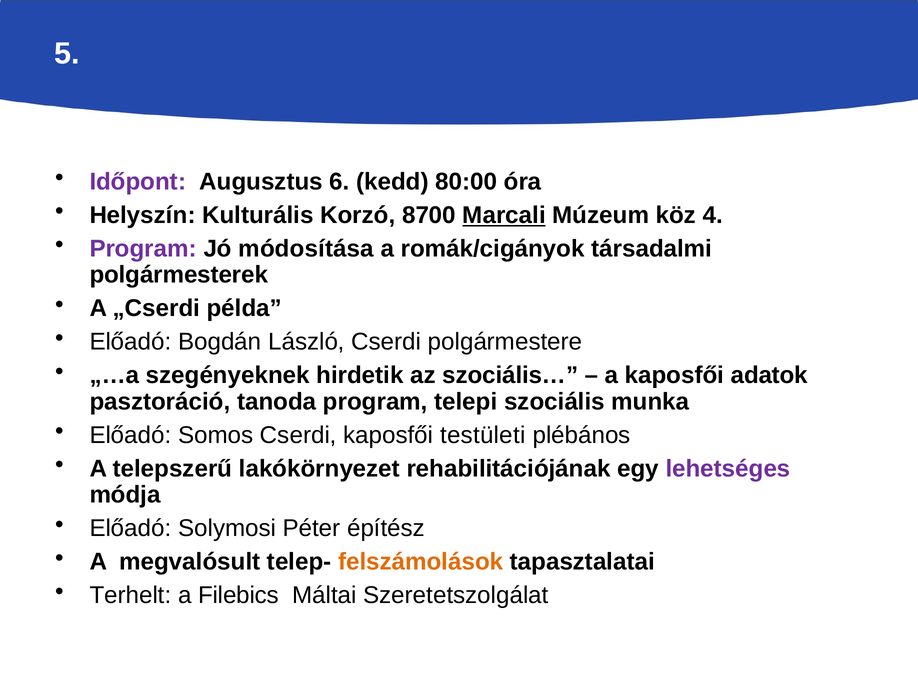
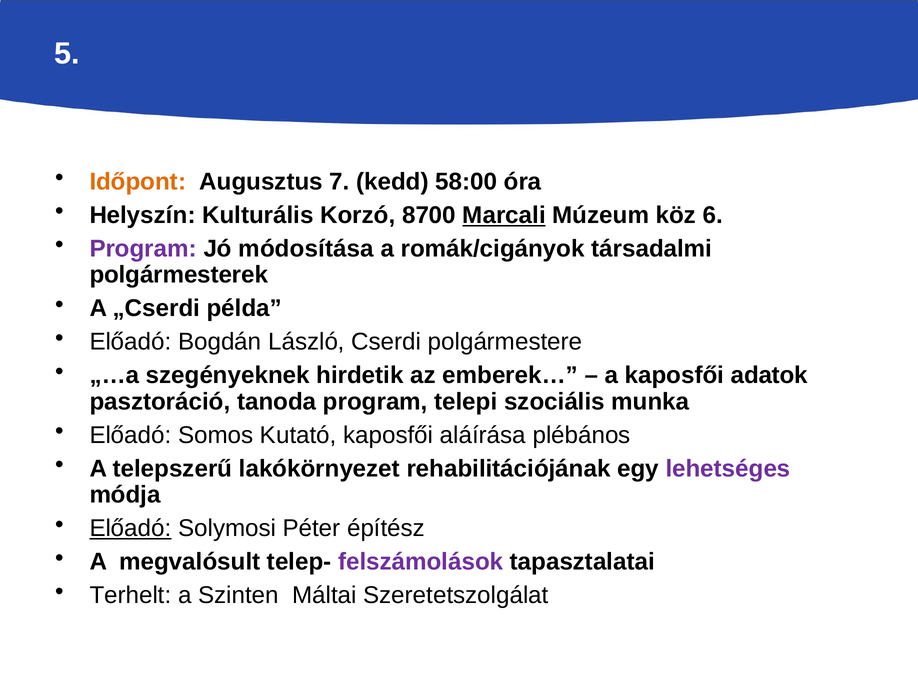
Időpont colour: purple -> orange
6: 6 -> 7
80:00: 80:00 -> 58:00
4: 4 -> 6
szociális…: szociális… -> emberek…
Somos Cserdi: Cserdi -> Kutató
testületi: testületi -> aláírása
Előadó at (130, 528) underline: none -> present
felszámolások colour: orange -> purple
Filebics: Filebics -> Szinten
